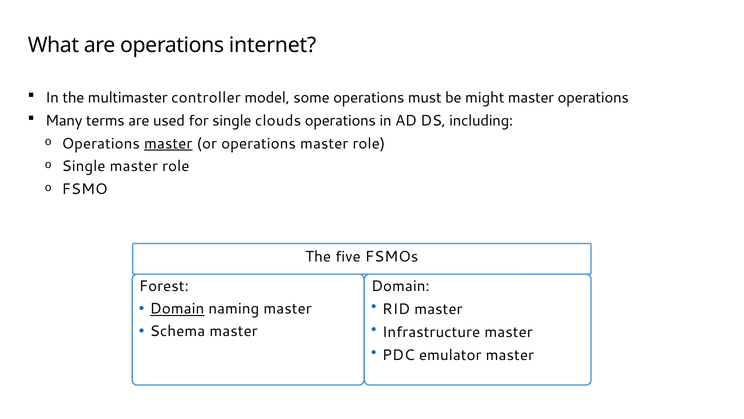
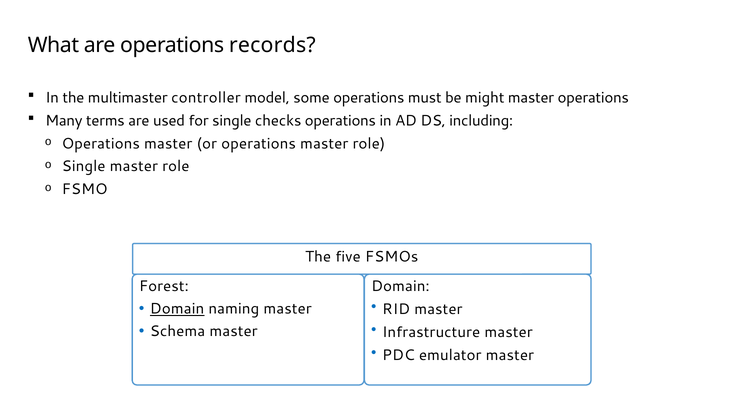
internet: internet -> records
clouds: clouds -> checks
master at (168, 143) underline: present -> none
